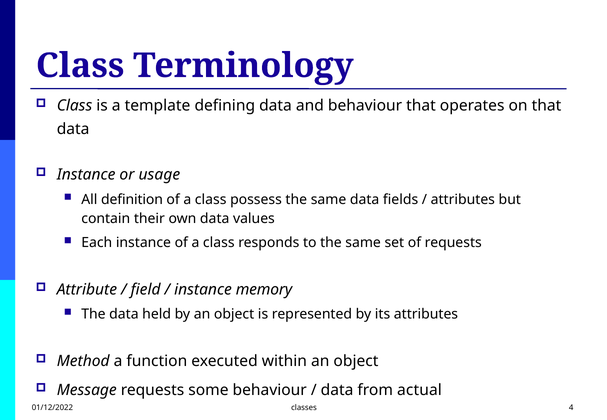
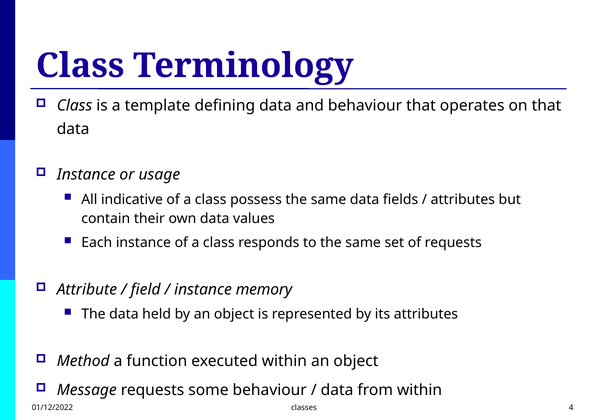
definition: definition -> indicative
from actual: actual -> within
